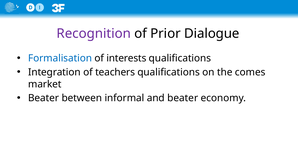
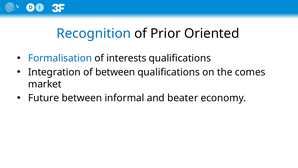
Recognition colour: purple -> blue
Dialogue: Dialogue -> Oriented
of teachers: teachers -> between
Beater at (44, 98): Beater -> Future
